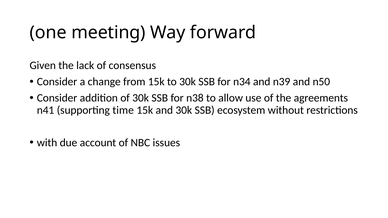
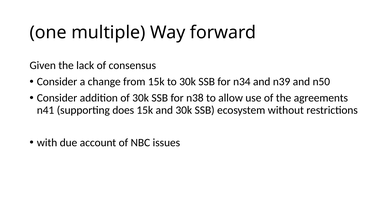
meeting: meeting -> multiple
time: time -> does
